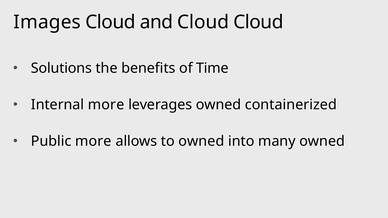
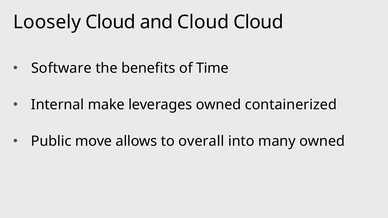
Images: Images -> Loosely
Solutions: Solutions -> Software
Internal more: more -> make
Public more: more -> move
to owned: owned -> overall
